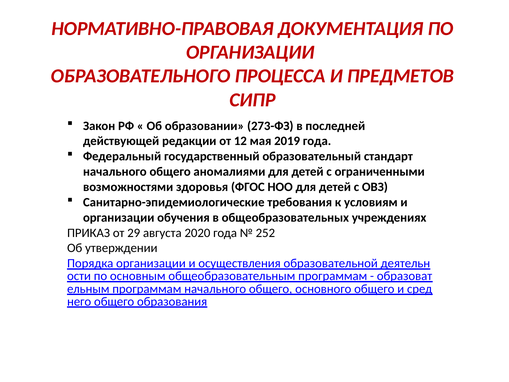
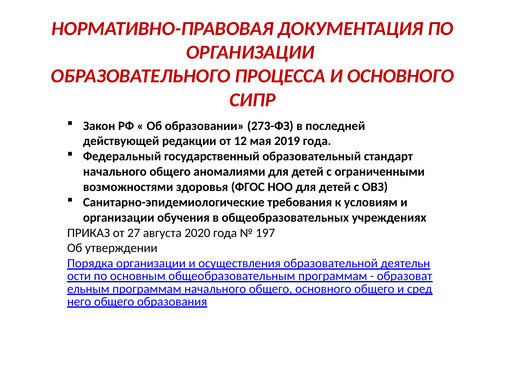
И ПРЕДМЕТОВ: ПРЕДМЕТОВ -> ОСНОВНОГО
29: 29 -> 27
252: 252 -> 197
